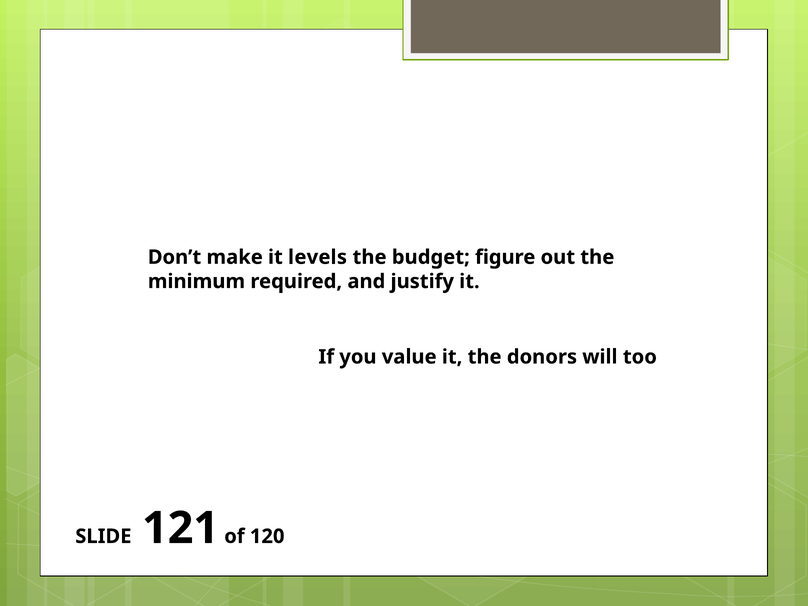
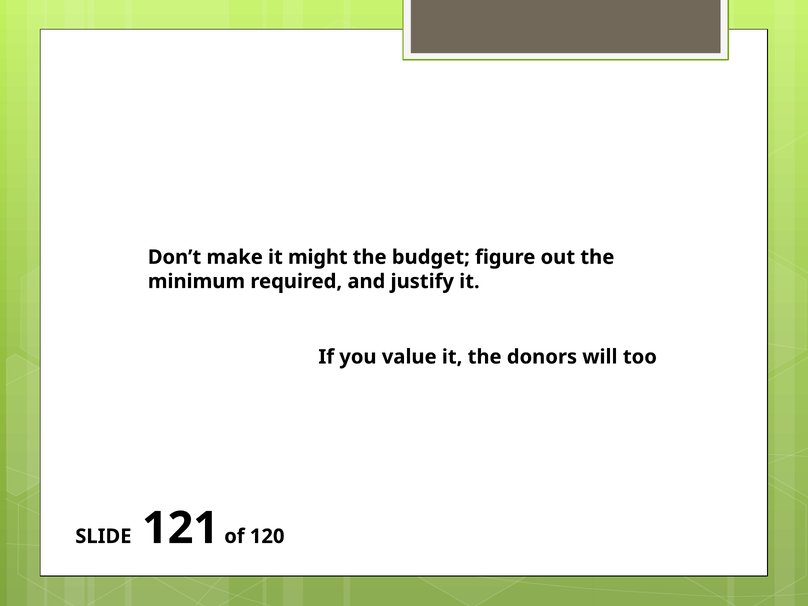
levels: levels -> might
